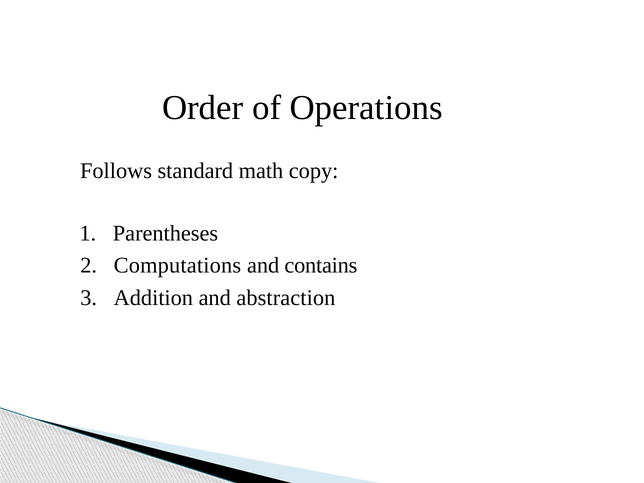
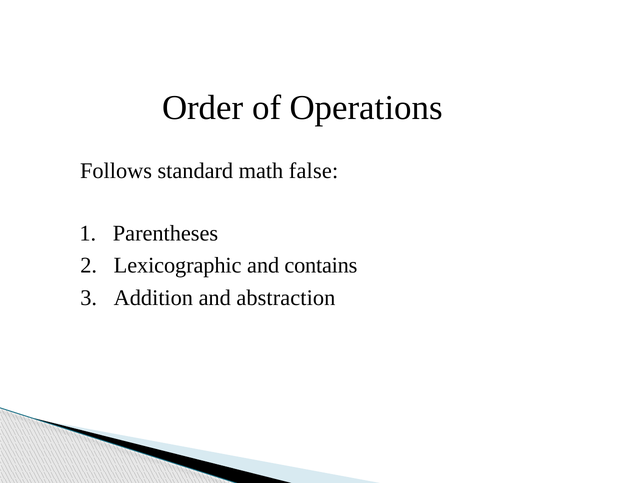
copy: copy -> false
Computations: Computations -> Lexicographic
